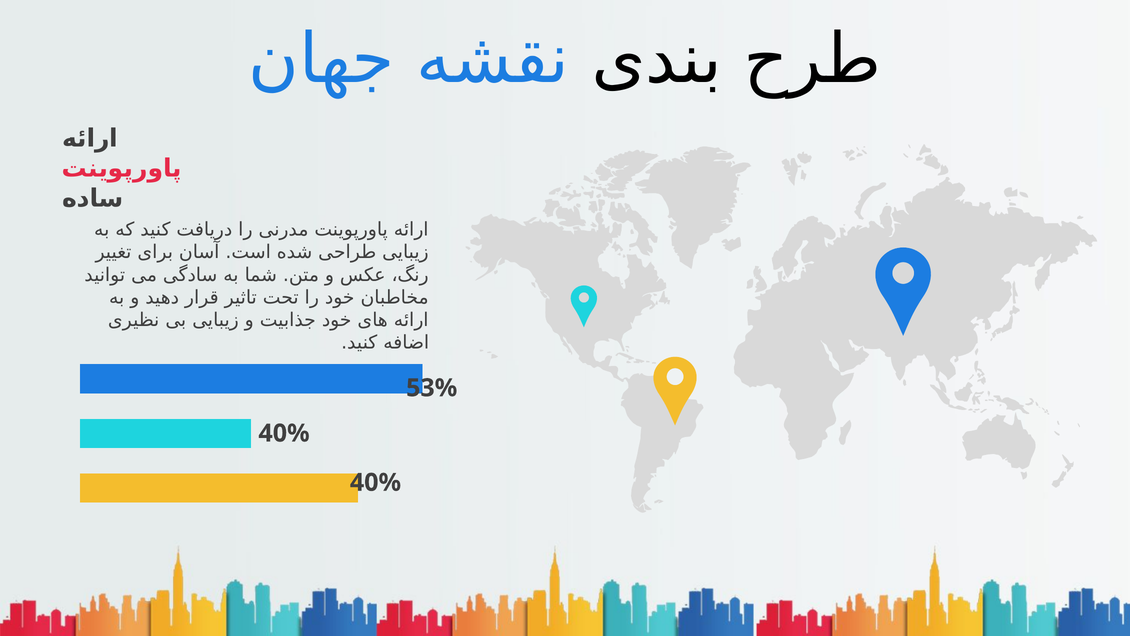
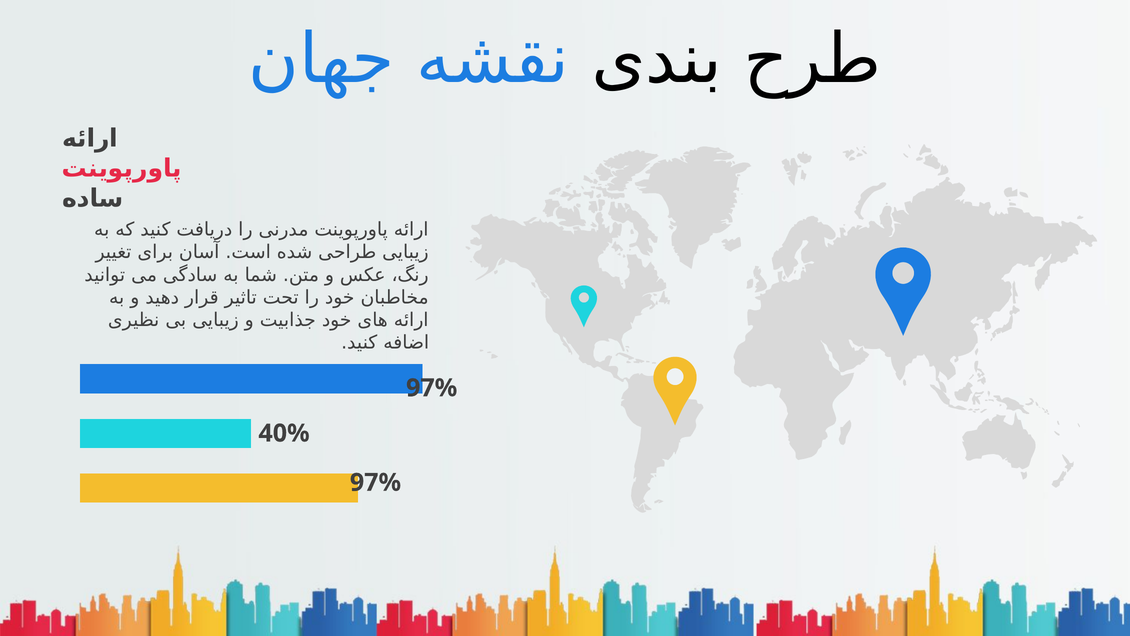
53% at (432, 388): 53% -> 97%
40% at (375, 482): 40% -> 97%
